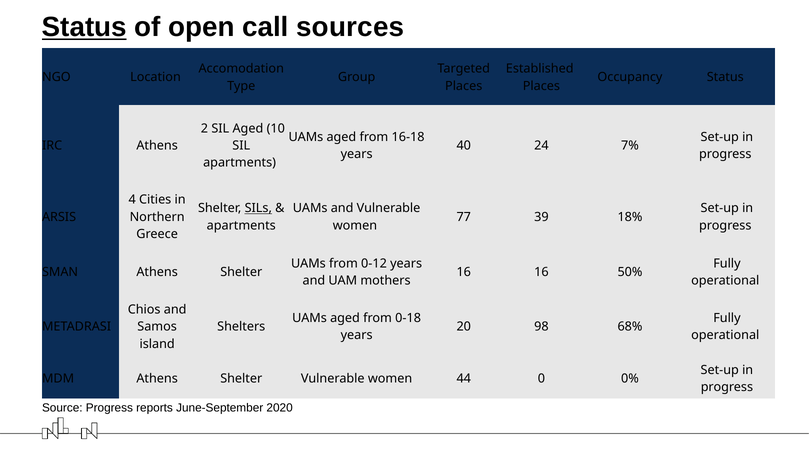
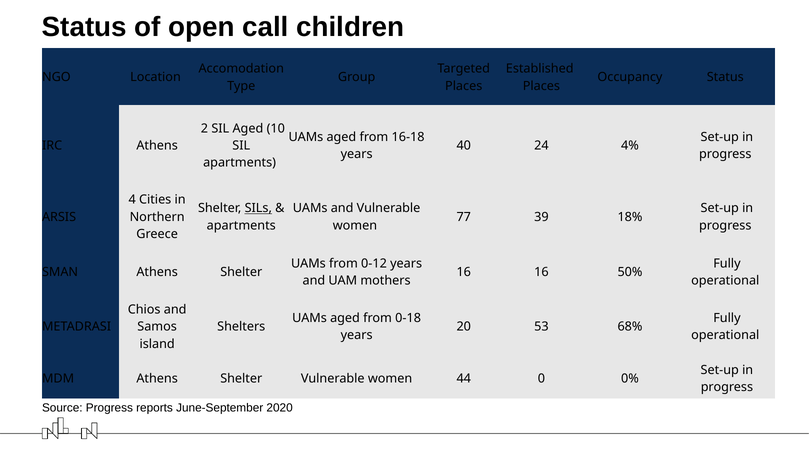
Status at (84, 27) underline: present -> none
sources: sources -> children
7%: 7% -> 4%
98: 98 -> 53
